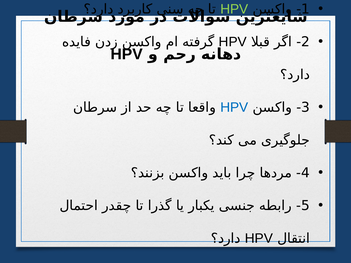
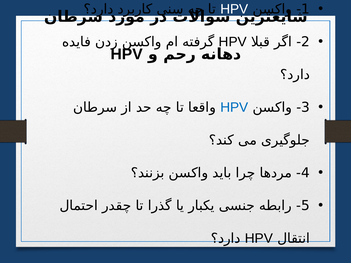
HPV at (234, 9) colour: light green -> white
